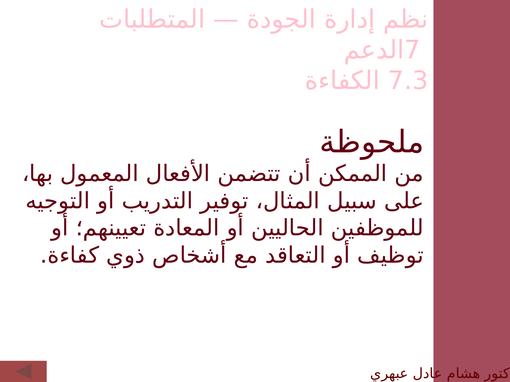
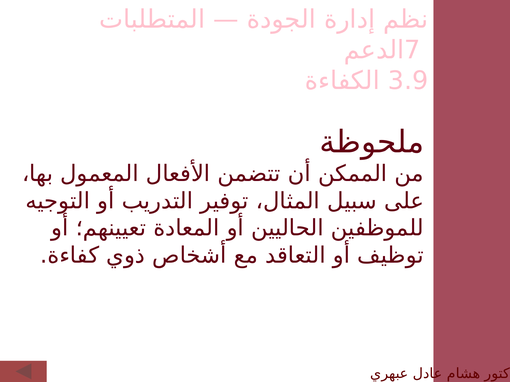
7.3: 7.3 -> 3.9
